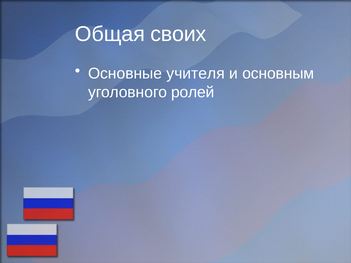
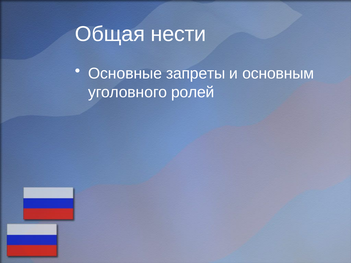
своих: своих -> нести
учителя: учителя -> запреты
